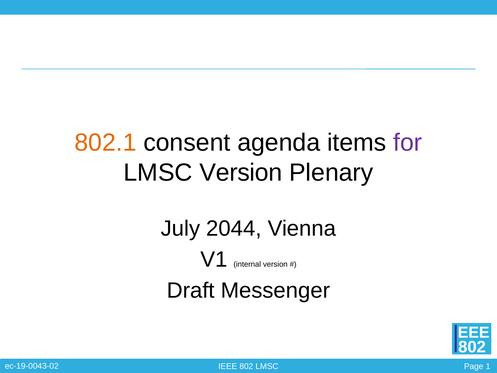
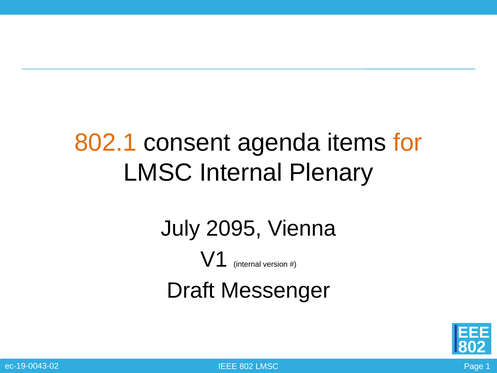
for colour: purple -> orange
LMSC Version: Version -> Internal
2044: 2044 -> 2095
